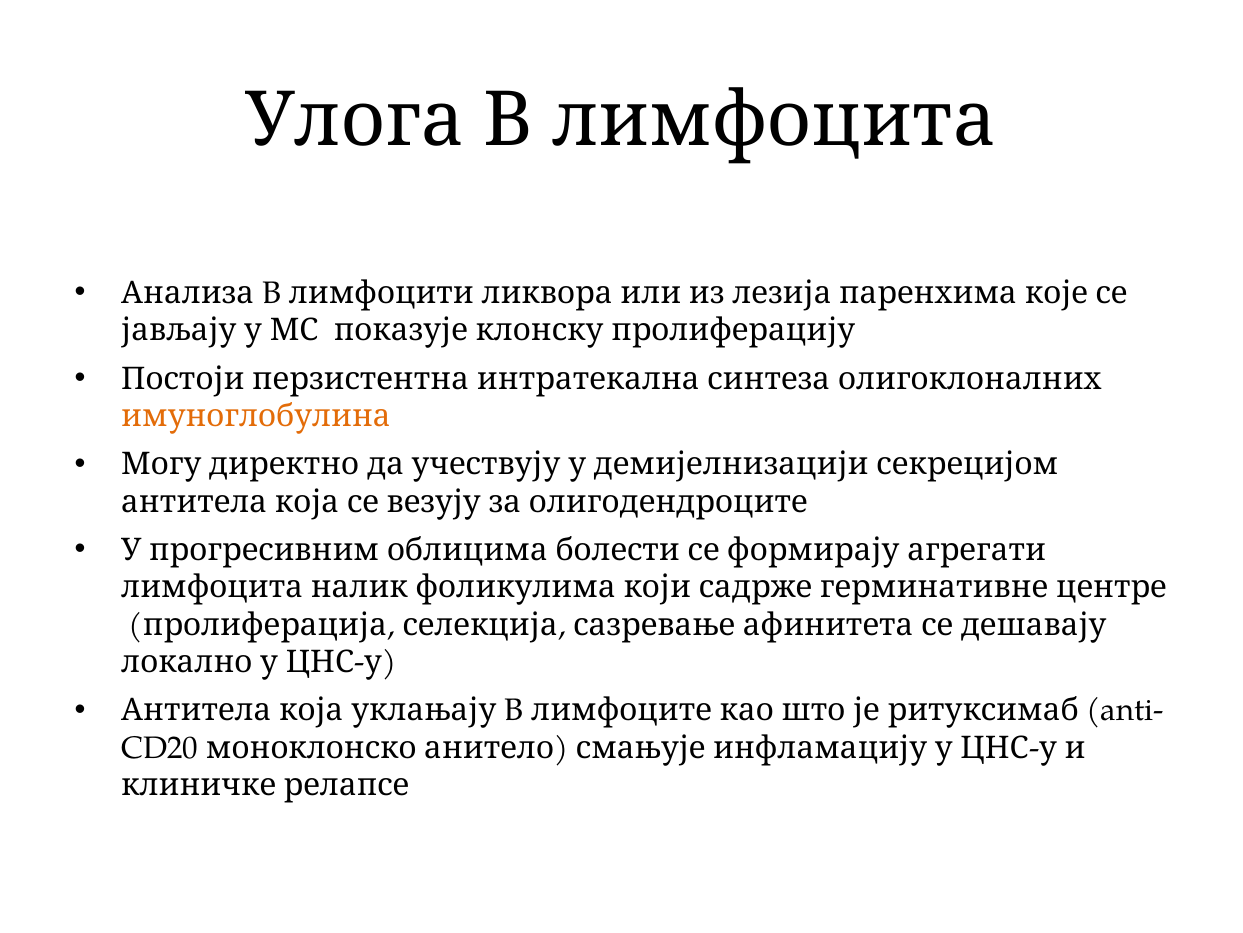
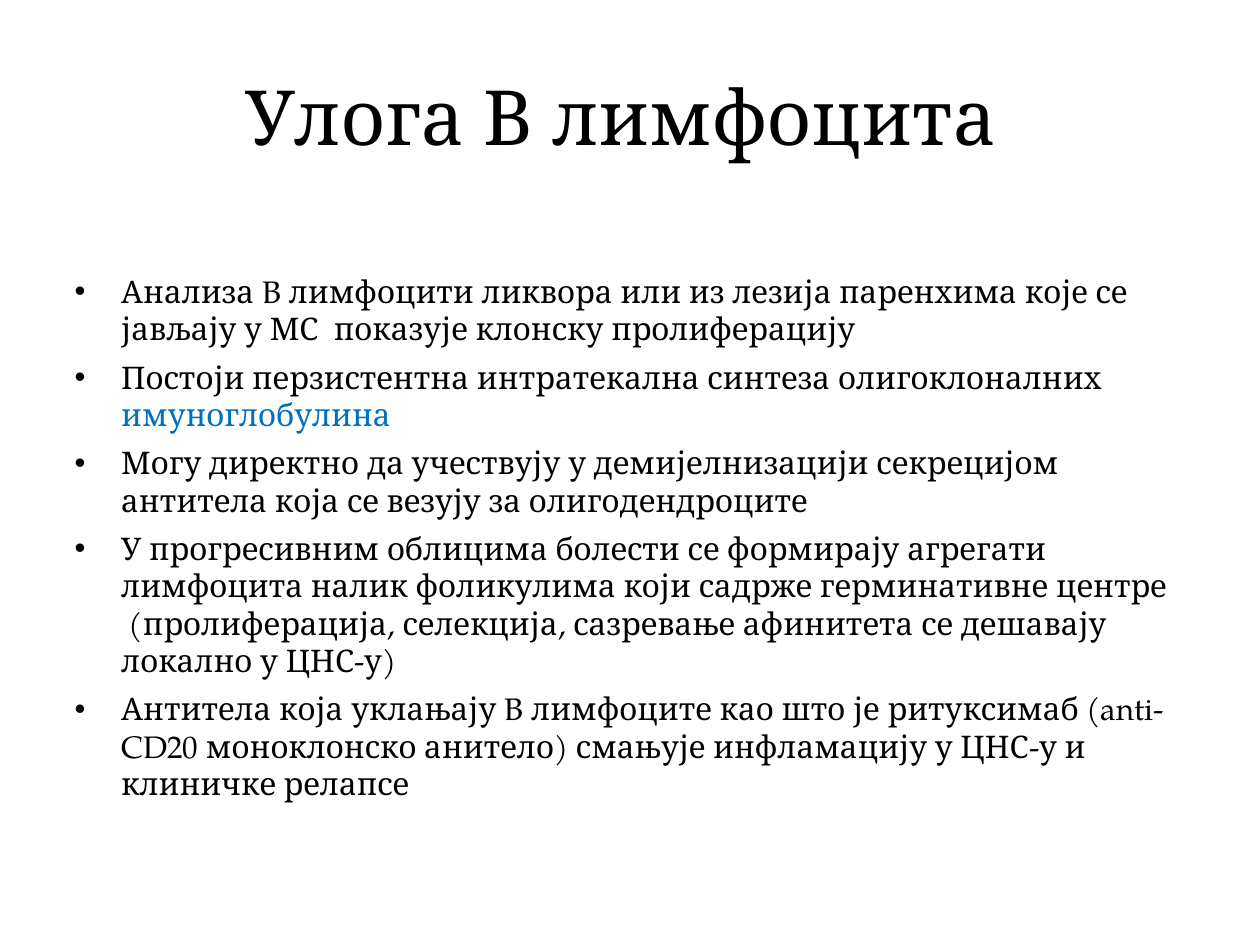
имуноглобулина colour: orange -> blue
